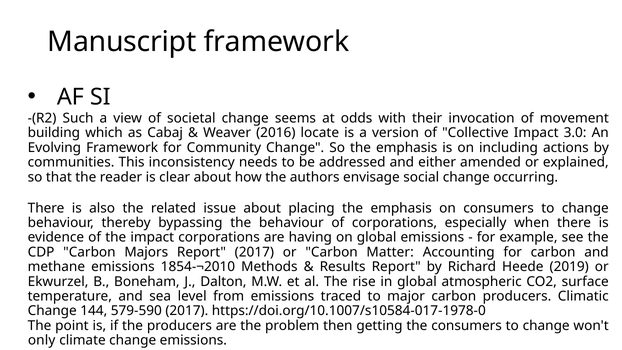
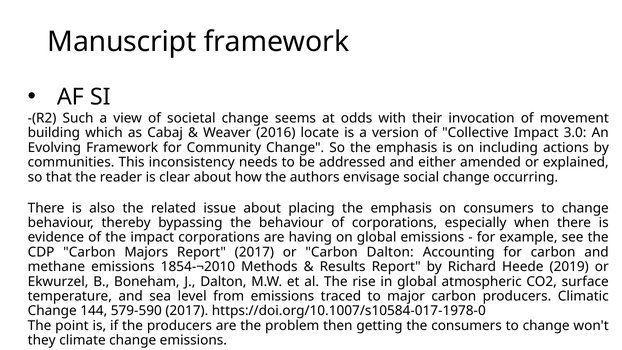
Carbon Matter: Matter -> Dalton
only: only -> they
